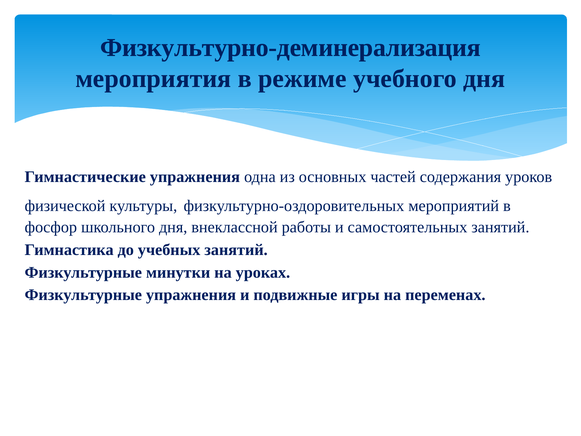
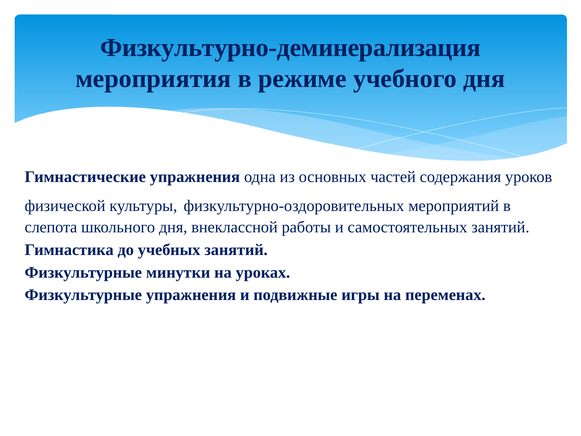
фосфор: фосфор -> слепота
